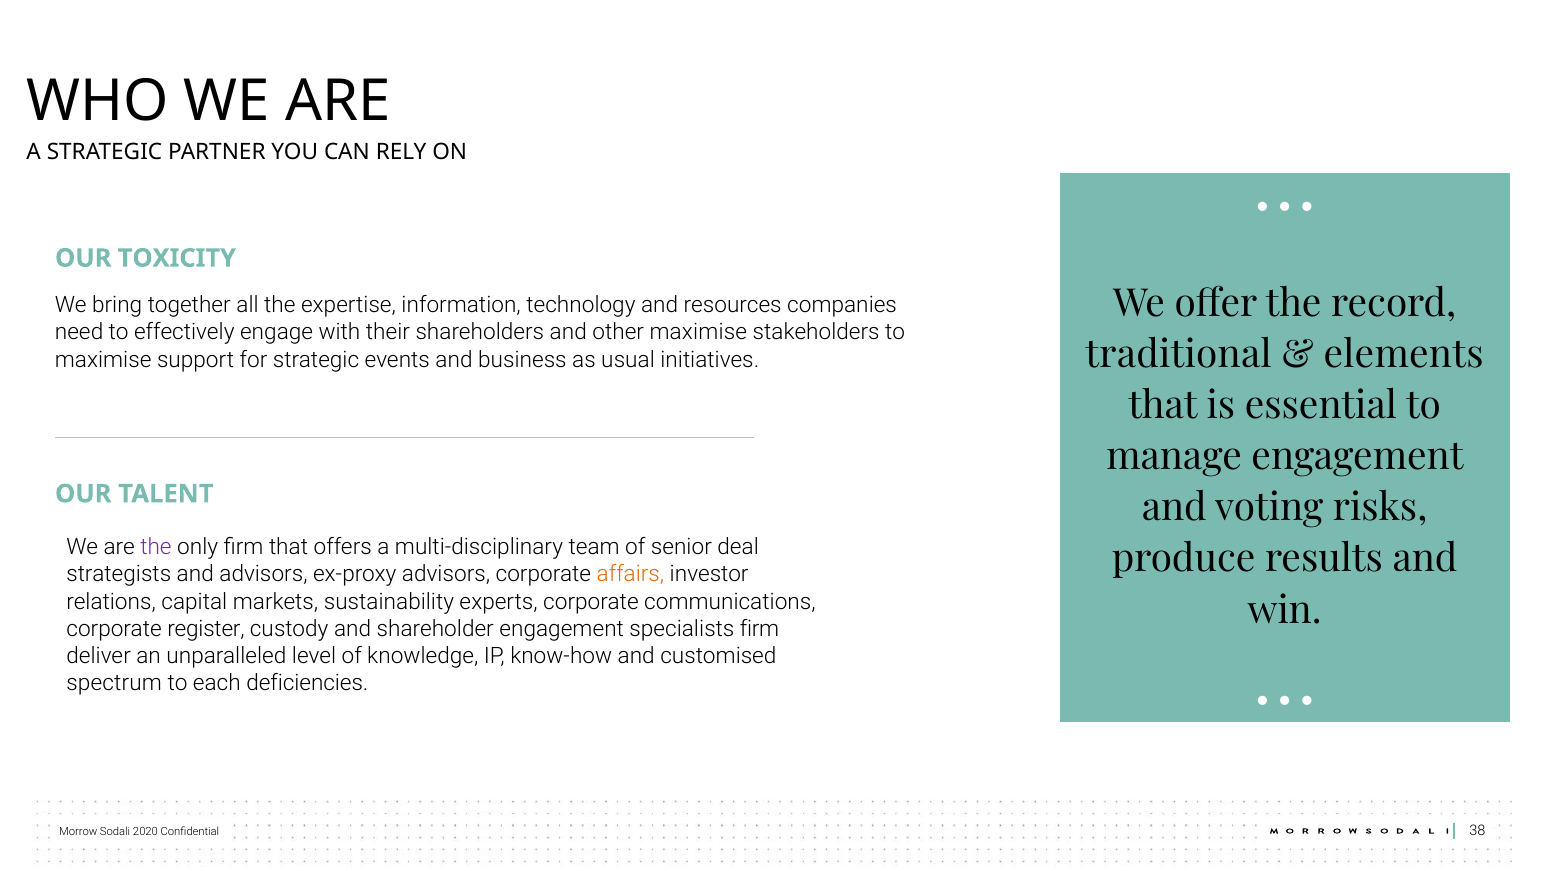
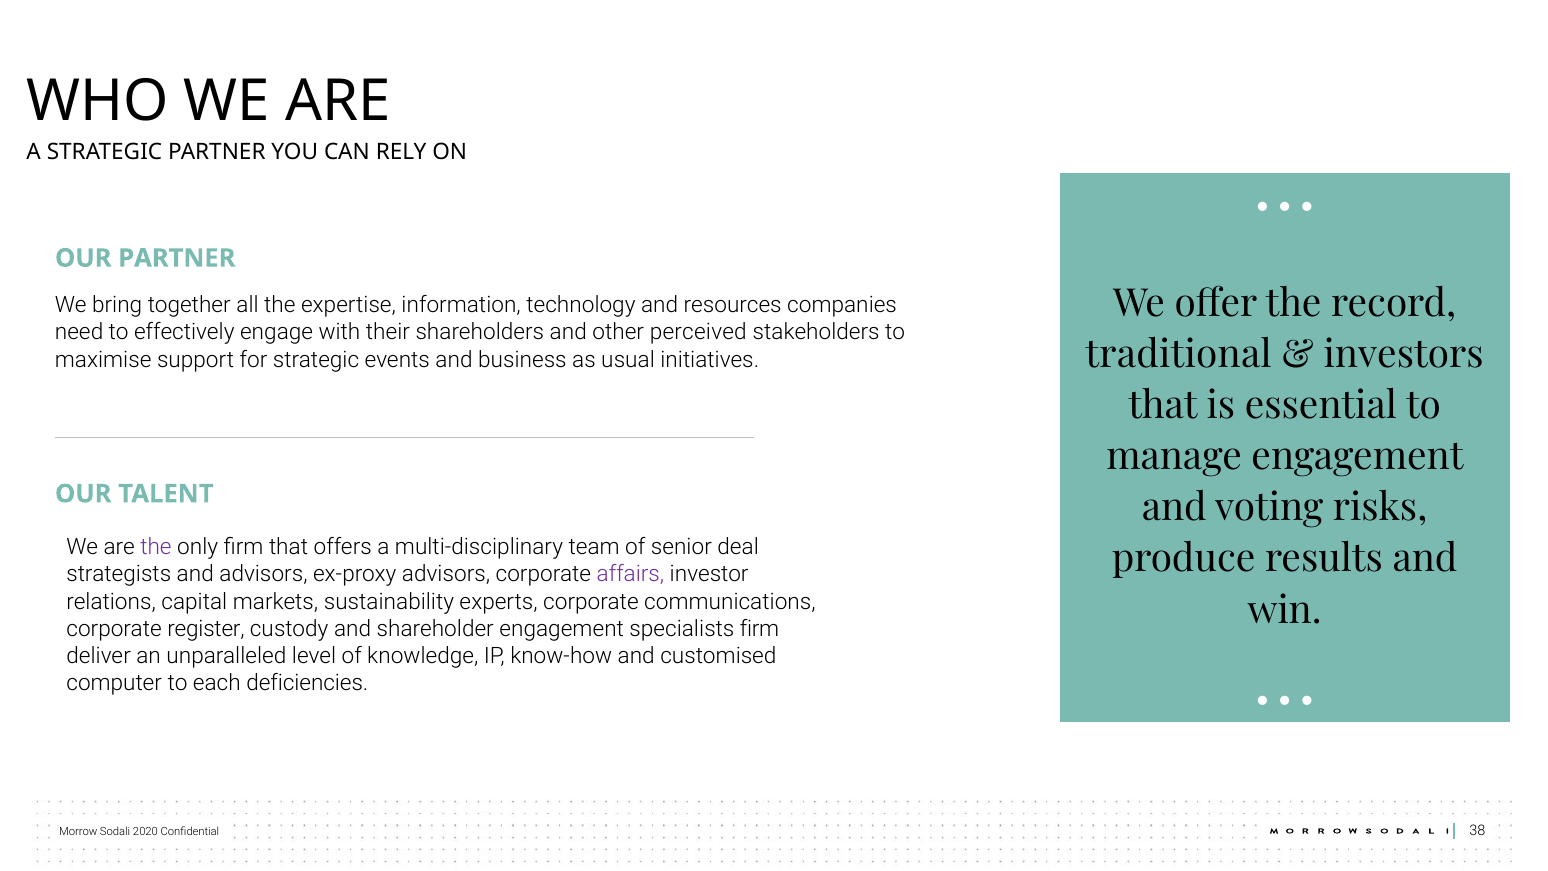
OUR TOXICITY: TOXICITY -> PARTNER
other maximise: maximise -> perceived
elements: elements -> investors
affairs colour: orange -> purple
spectrum: spectrum -> computer
